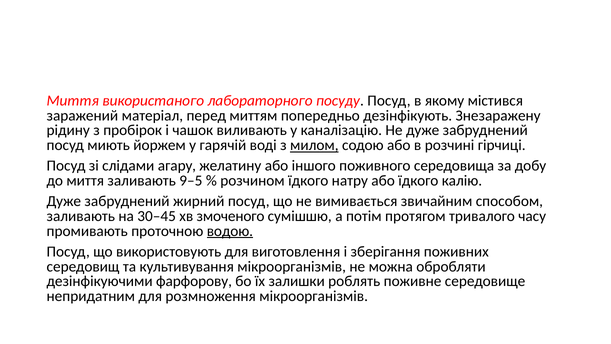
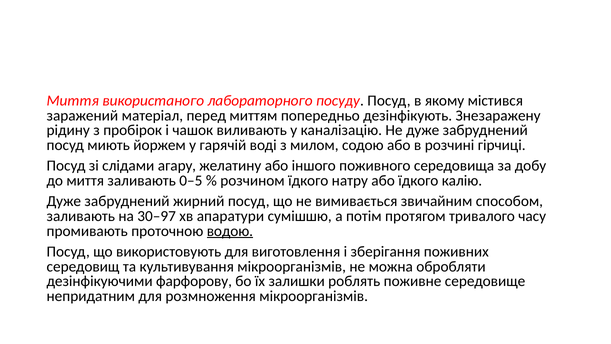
милом underline: present -> none
9–5: 9–5 -> 0–5
30–45: 30–45 -> 30–97
змоченого: змоченого -> апаратури
